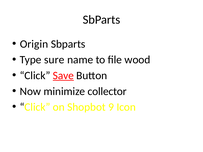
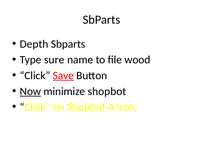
Origin: Origin -> Depth
Now underline: none -> present
minimize collector: collector -> shopbot
9: 9 -> 4
